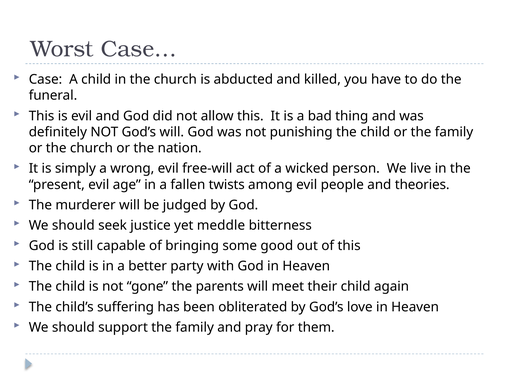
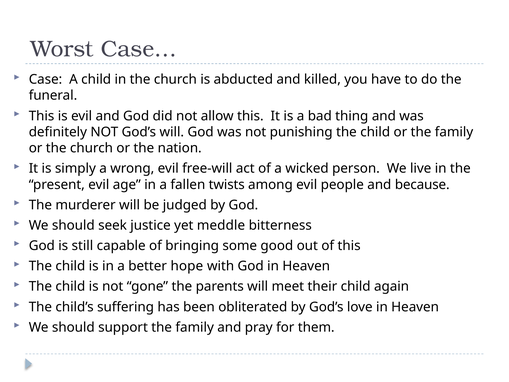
theories: theories -> because
party: party -> hope
